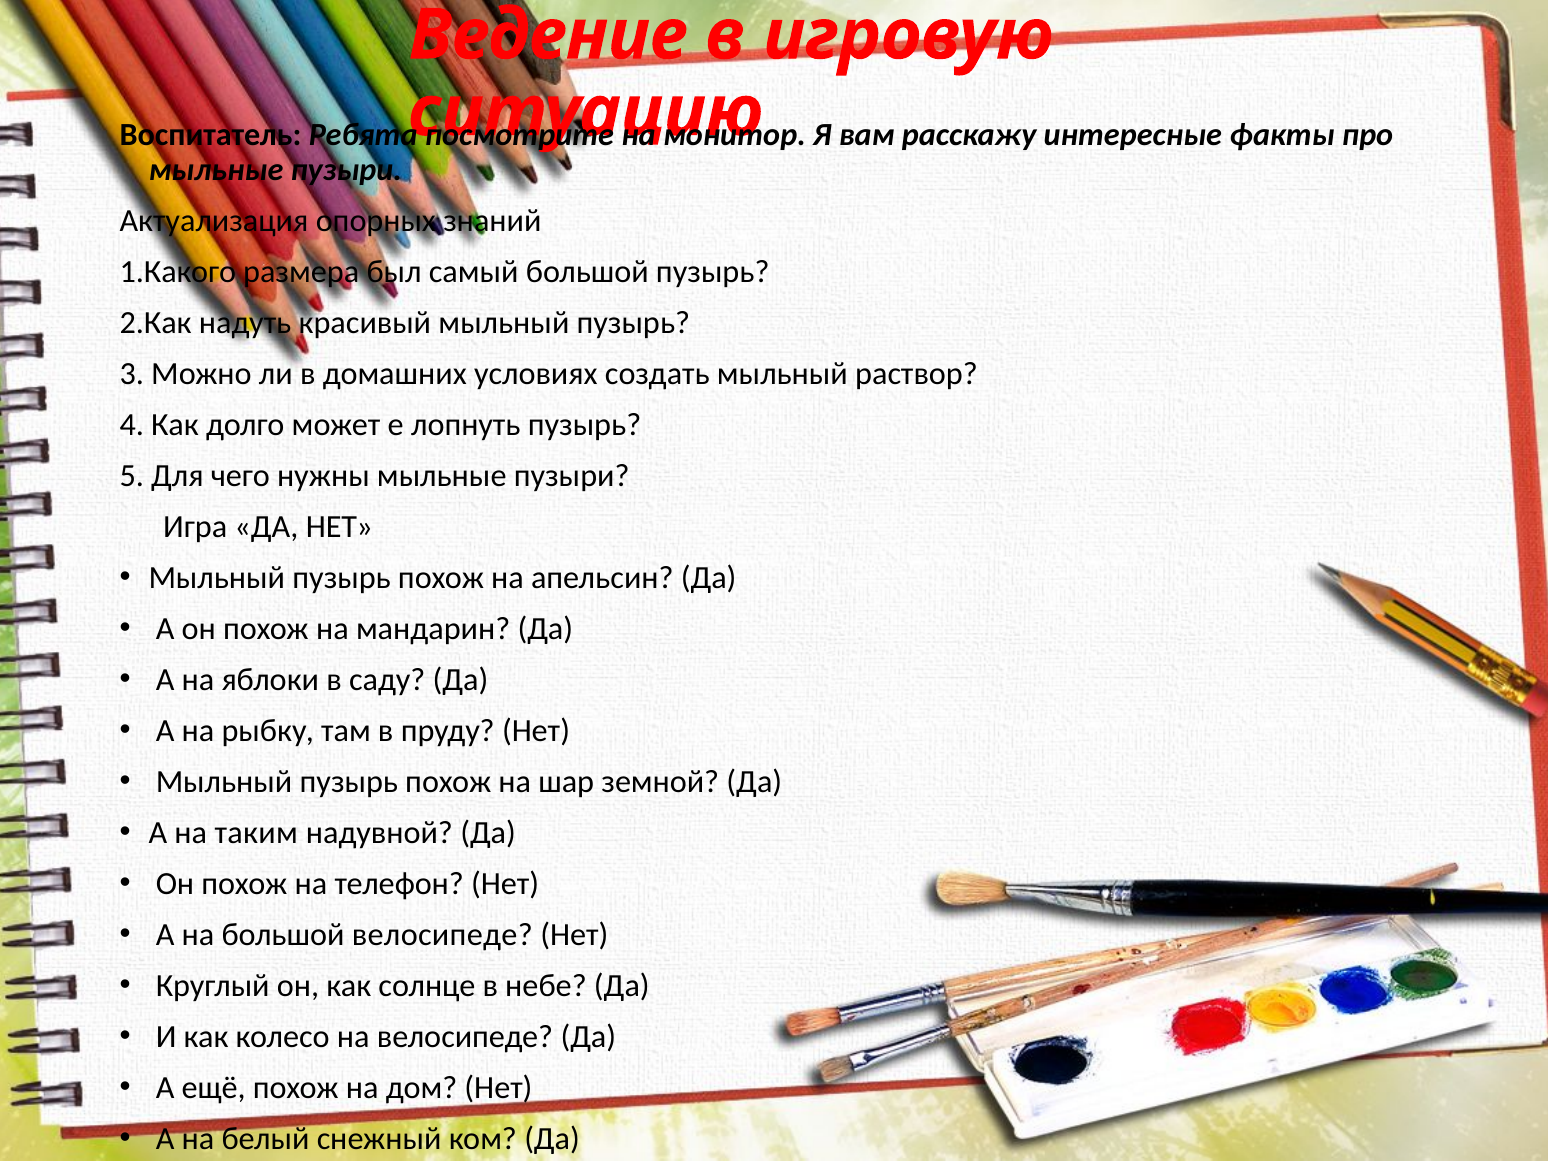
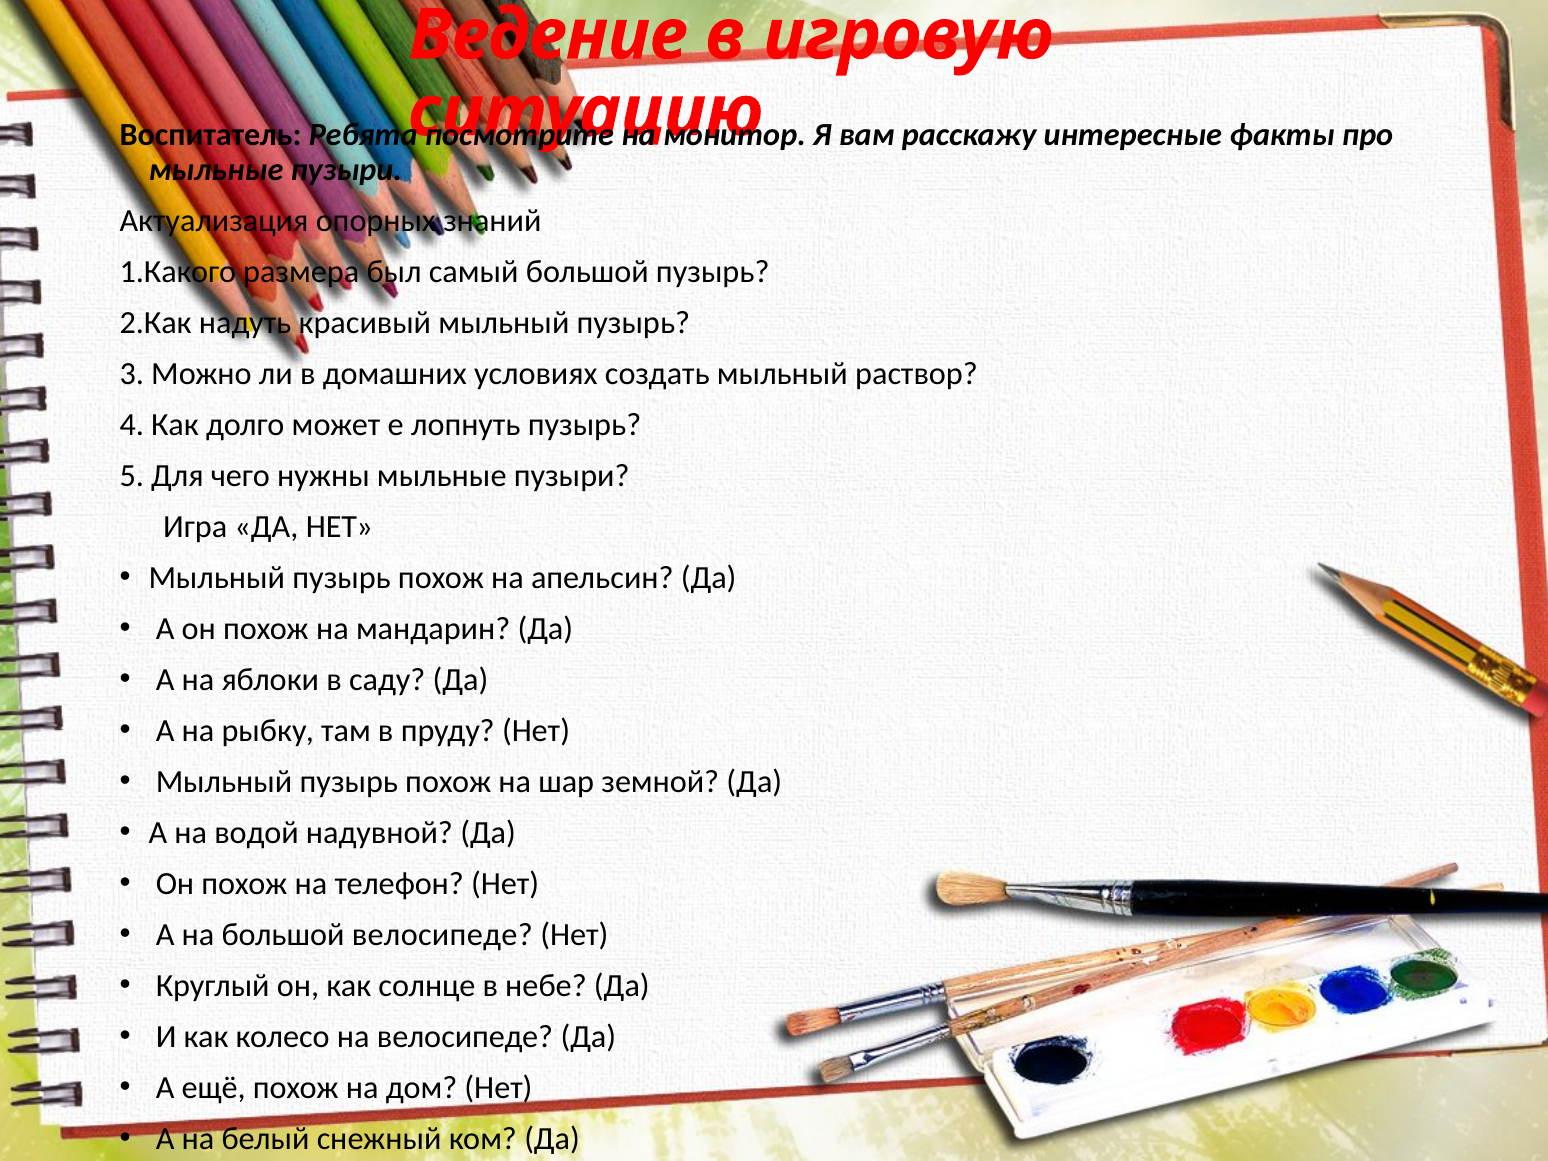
таким: таким -> водой
